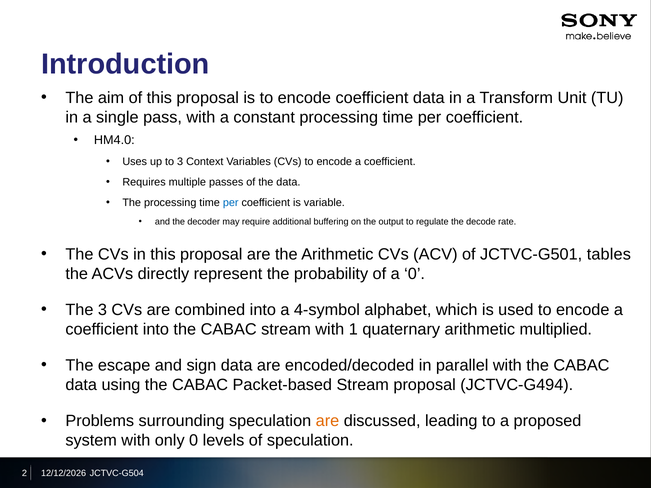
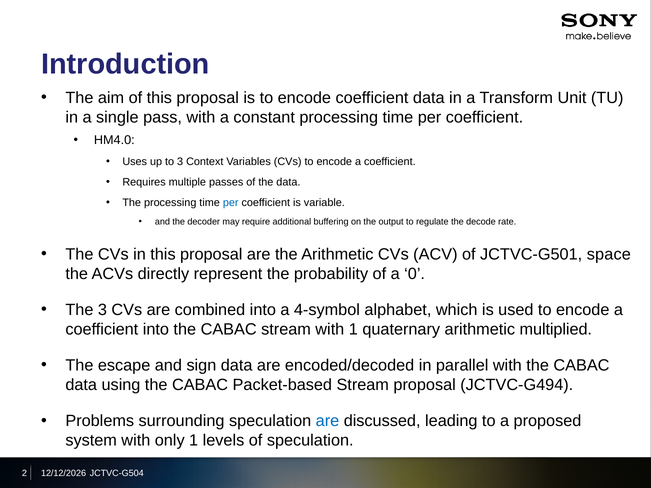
tables: tables -> space
are at (327, 421) colour: orange -> blue
only 0: 0 -> 1
